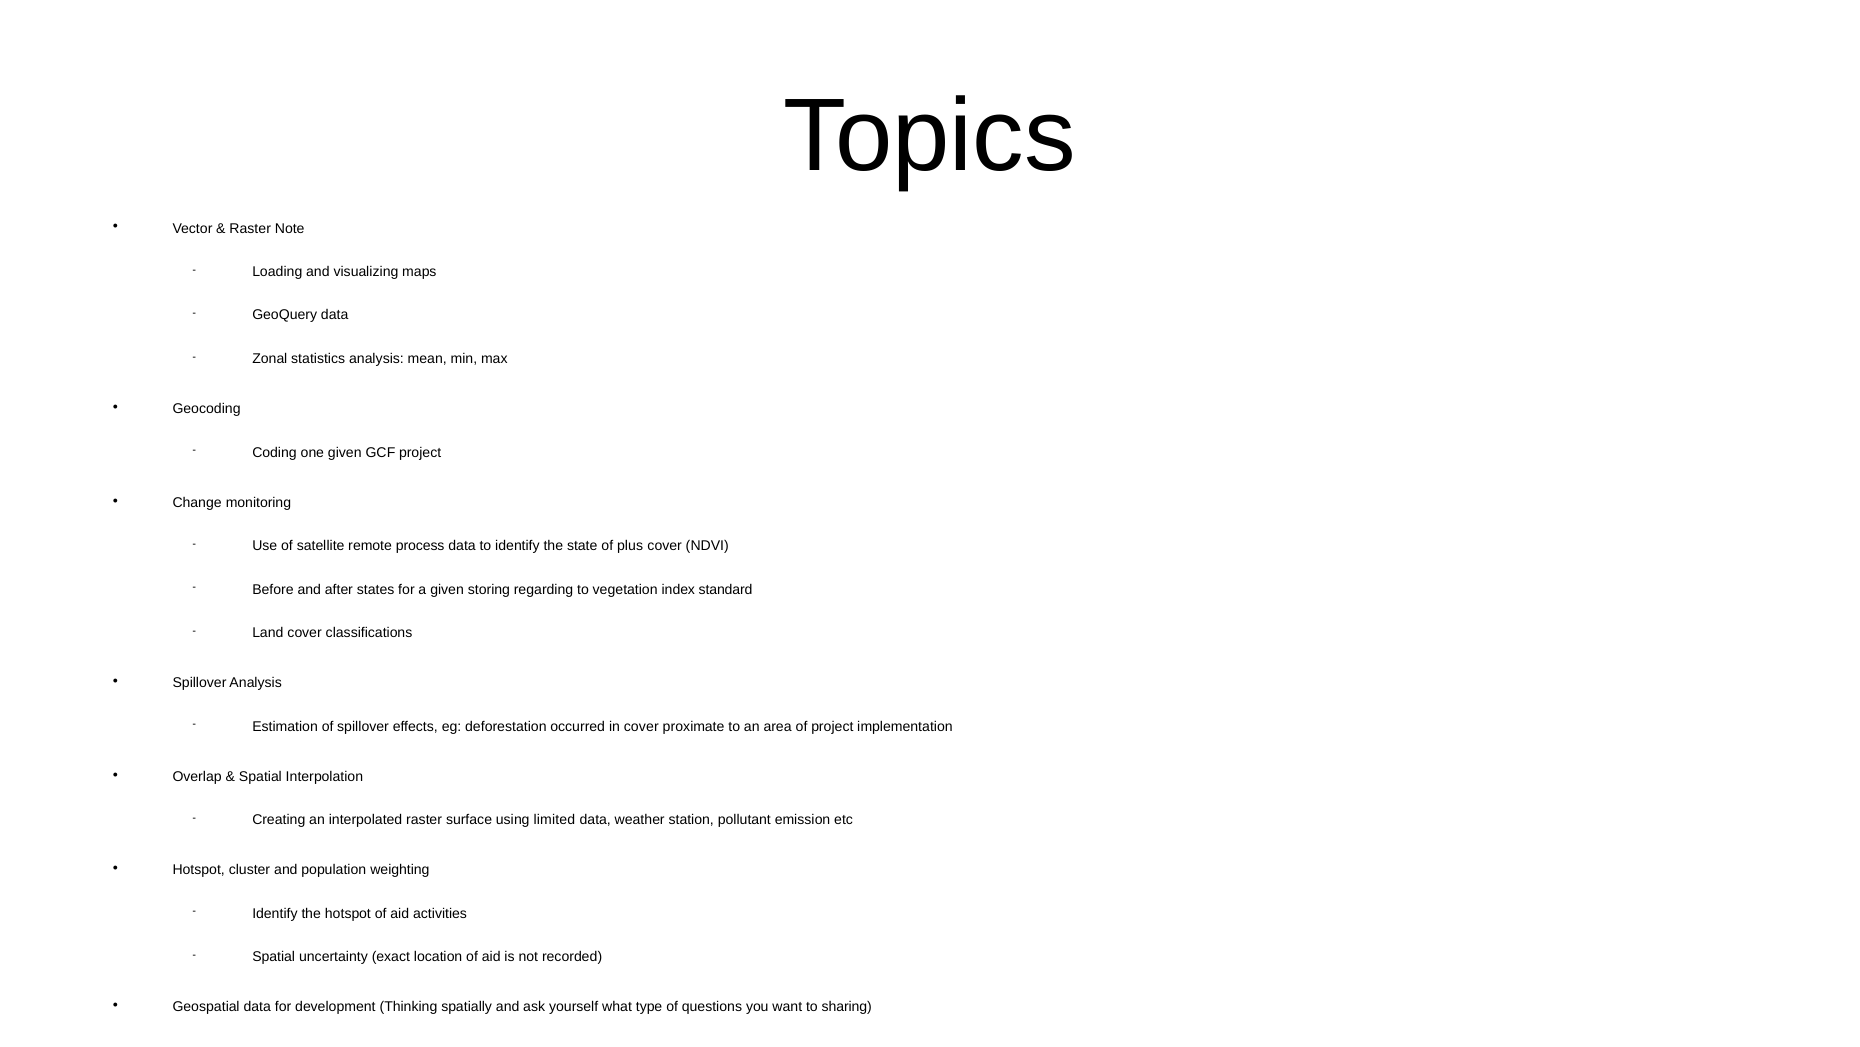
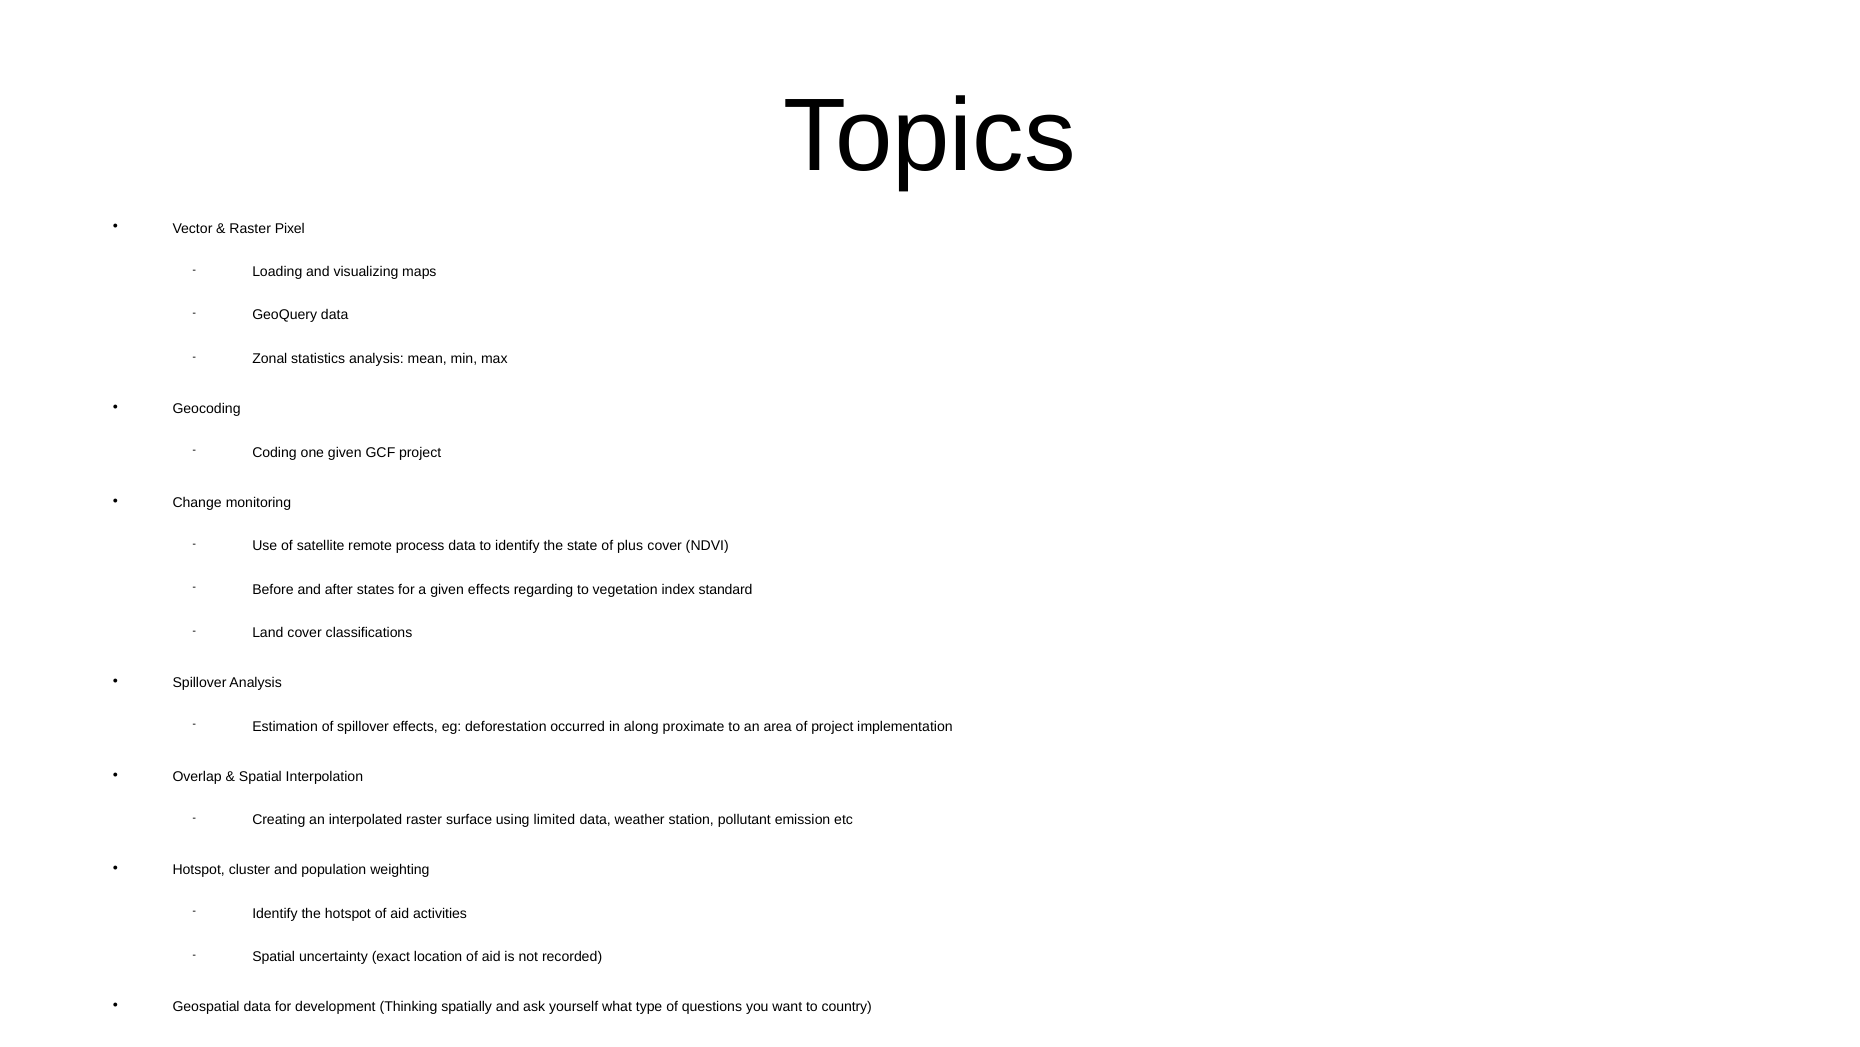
Note: Note -> Pixel
given storing: storing -> effects
in cover: cover -> along
sharing: sharing -> country
